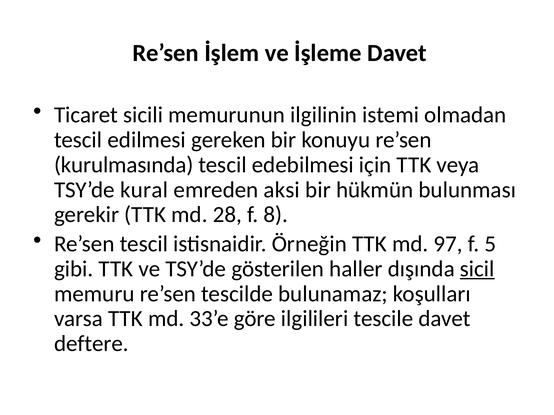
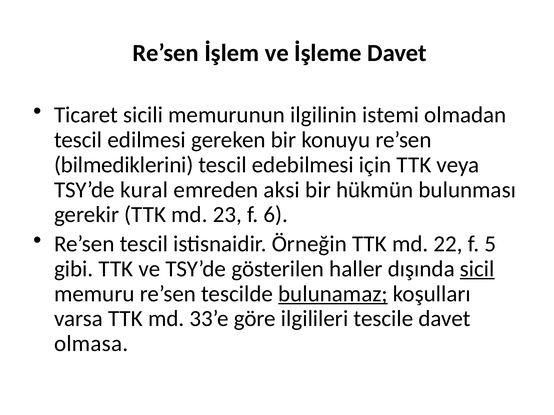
kurulmasında: kurulmasında -> bilmediklerini
28: 28 -> 23
8: 8 -> 6
97: 97 -> 22
bulunamaz underline: none -> present
deftere: deftere -> olmasa
